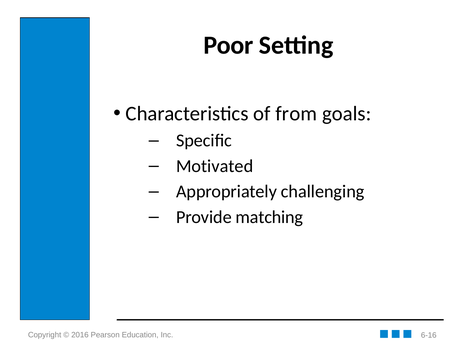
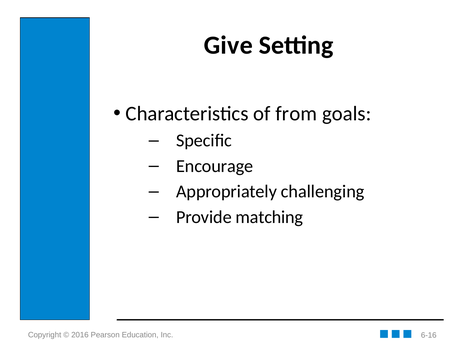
Poor: Poor -> Give
Motivated: Motivated -> Encourage
